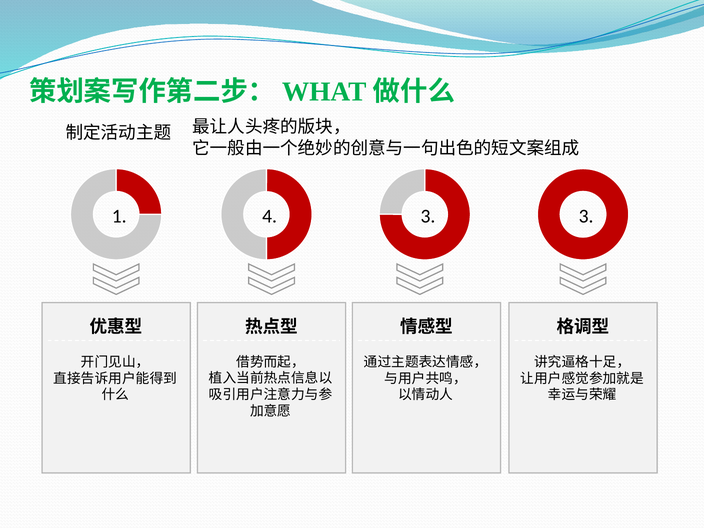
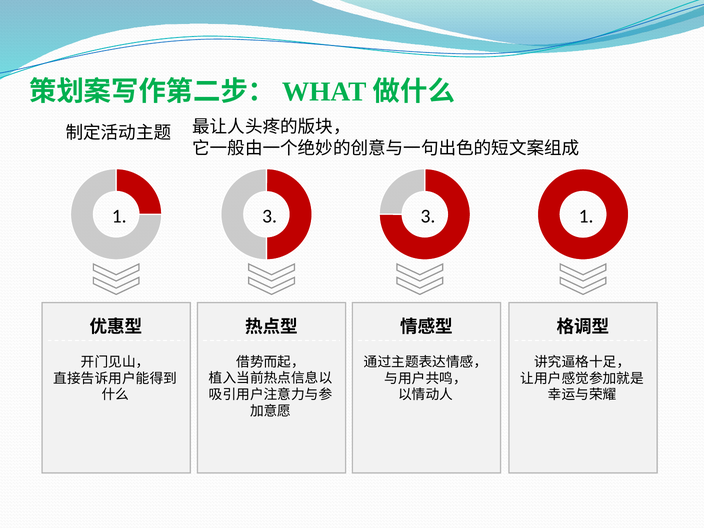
1 4: 4 -> 3
3 3: 3 -> 1
